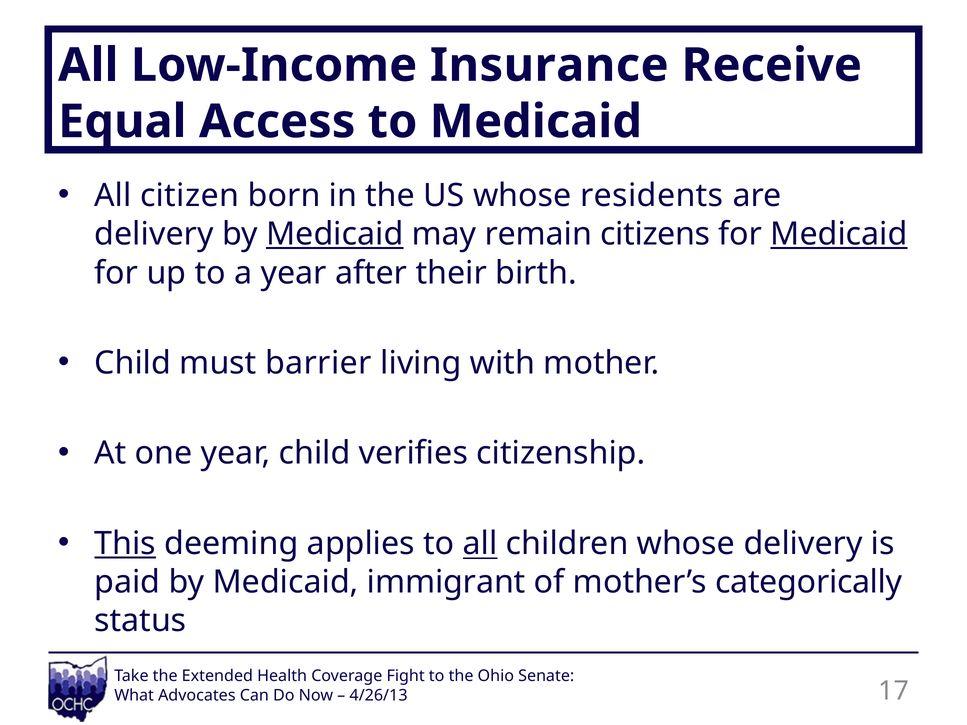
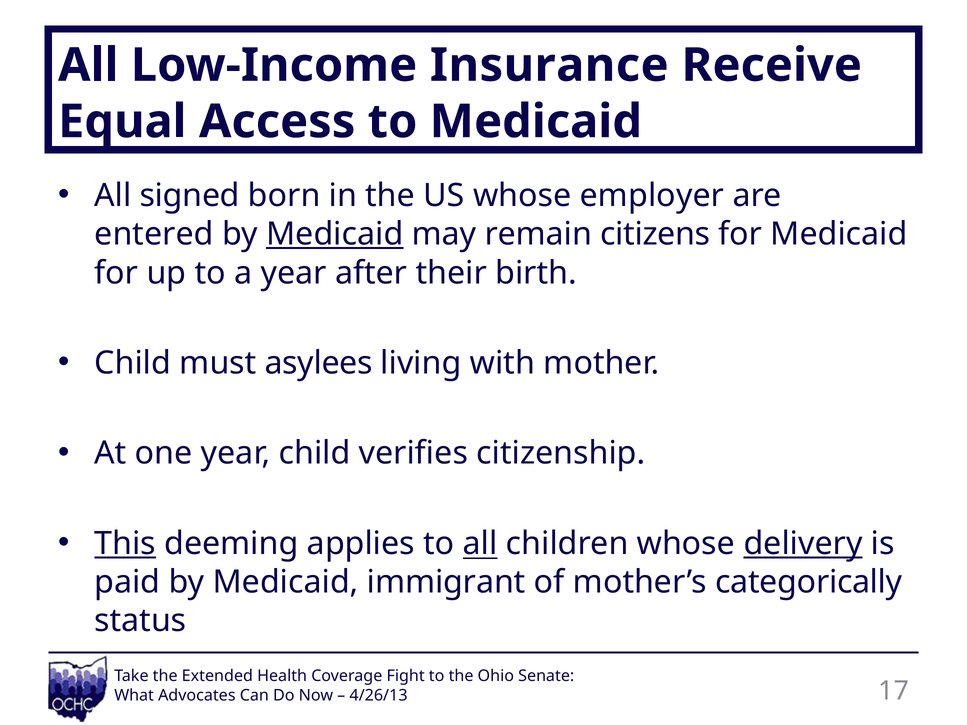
citizen: citizen -> signed
residents: residents -> employer
delivery at (154, 234): delivery -> entered
Medicaid at (839, 234) underline: present -> none
barrier: barrier -> asylees
delivery at (803, 544) underline: none -> present
